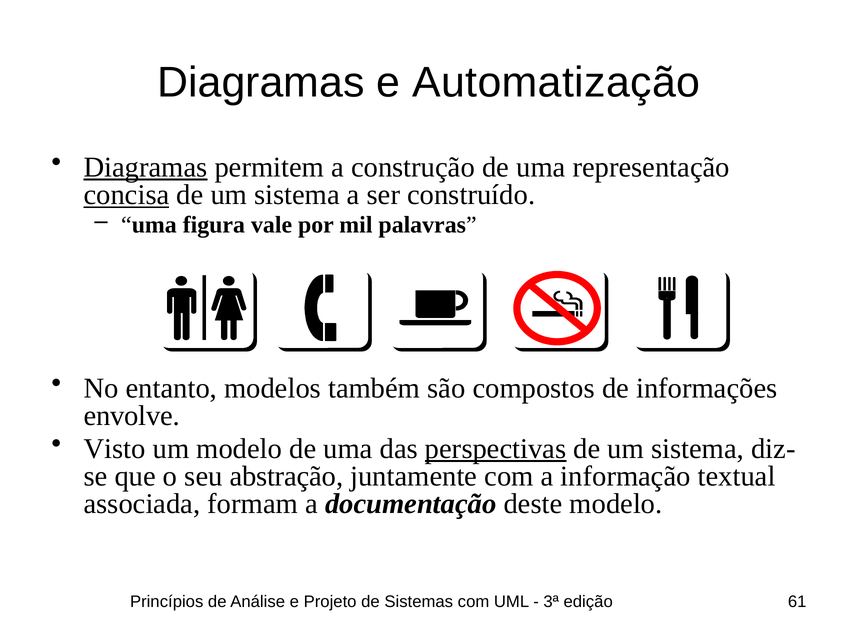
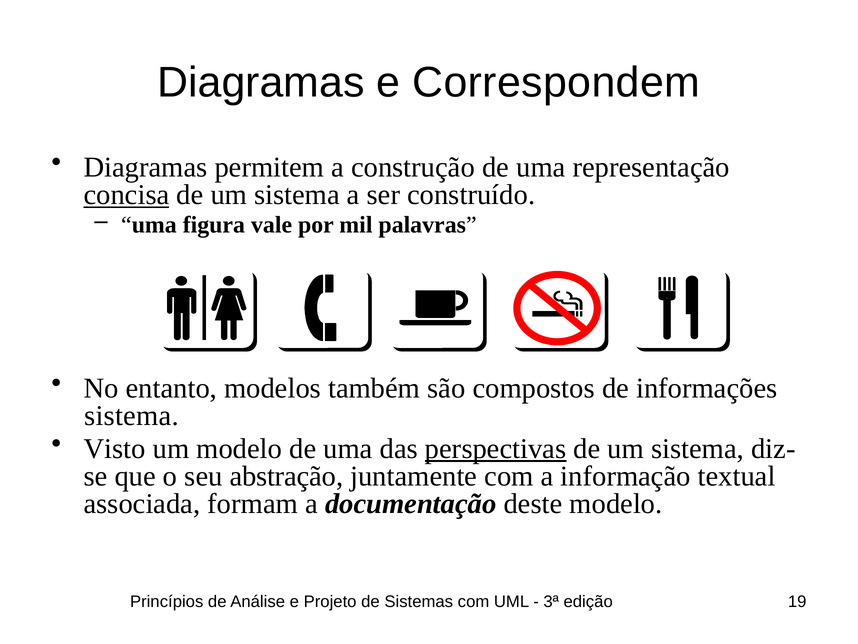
Automatização: Automatização -> Correspondem
Diagramas at (146, 167) underline: present -> none
envolve at (132, 415): envolve -> sistema
61: 61 -> 19
